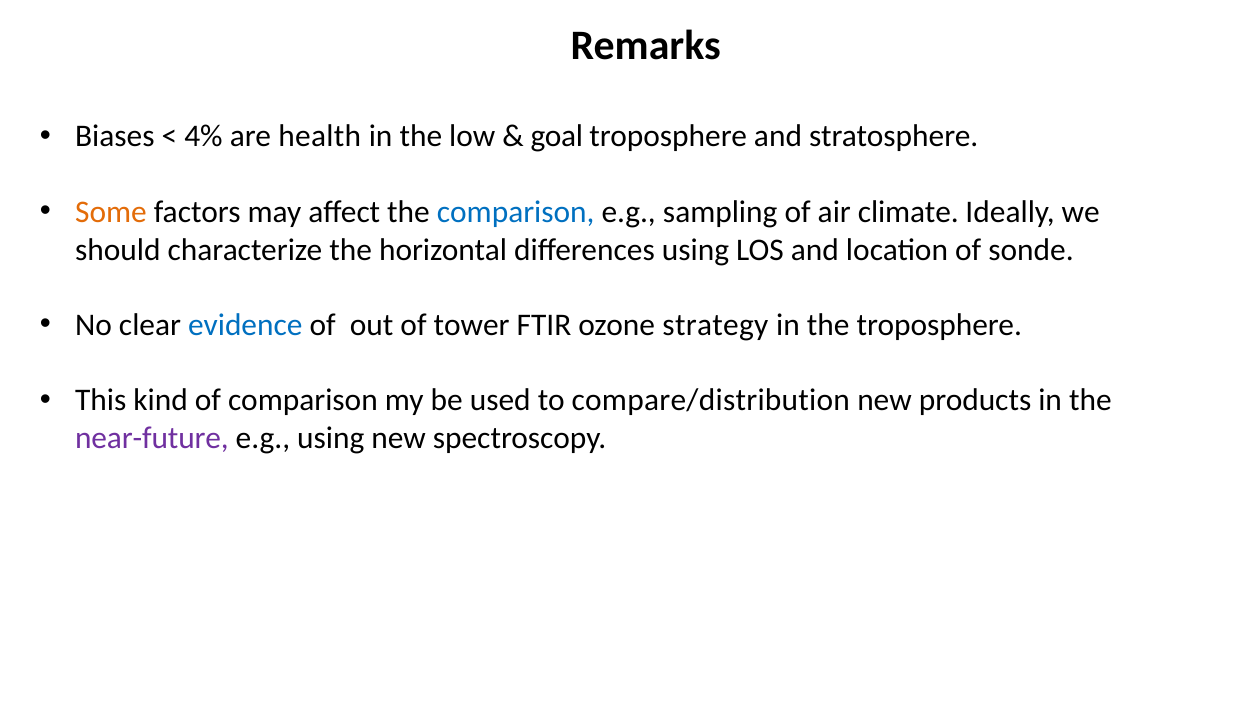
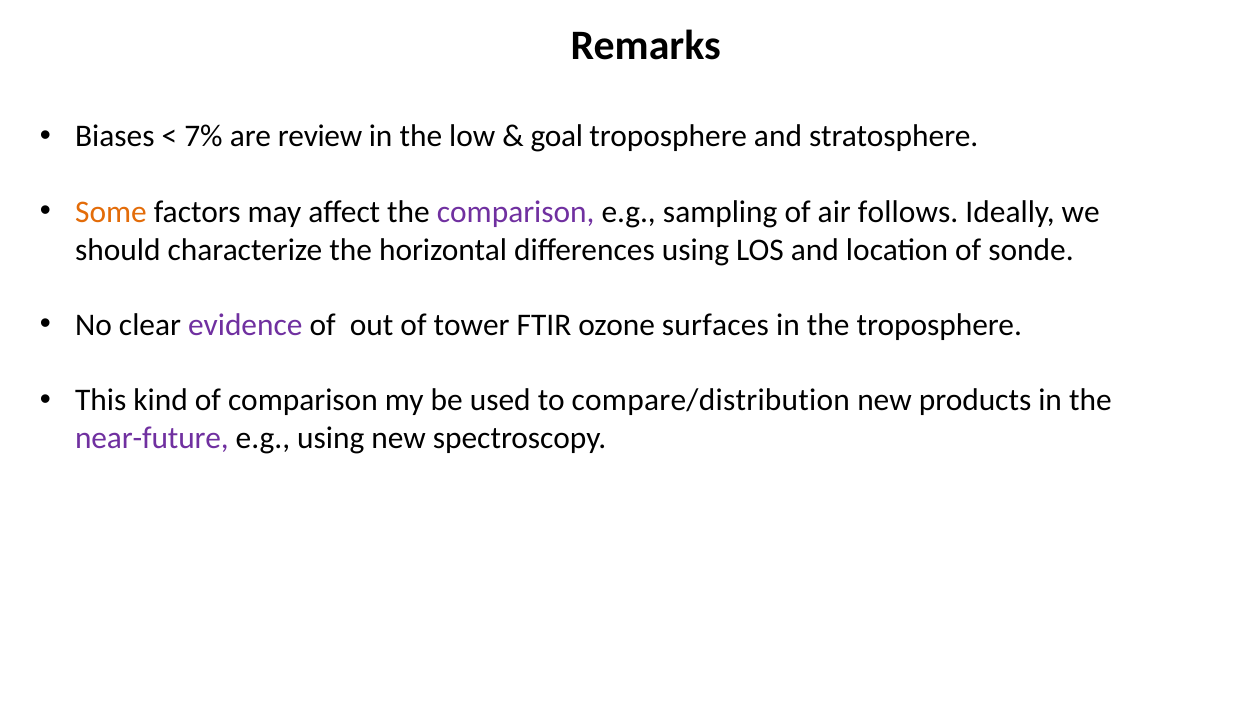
4%: 4% -> 7%
health: health -> review
comparison at (516, 212) colour: blue -> purple
climate: climate -> follows
evidence colour: blue -> purple
strategy: strategy -> surfaces
